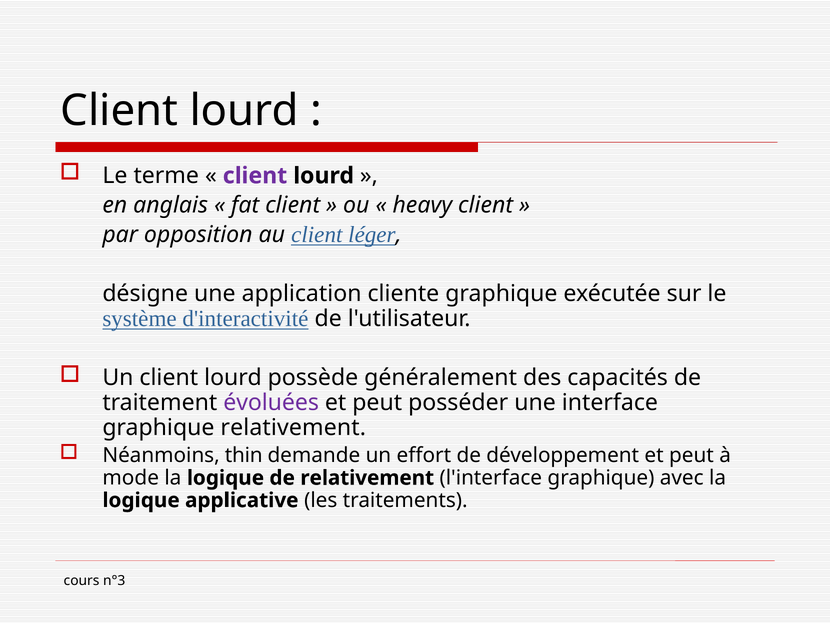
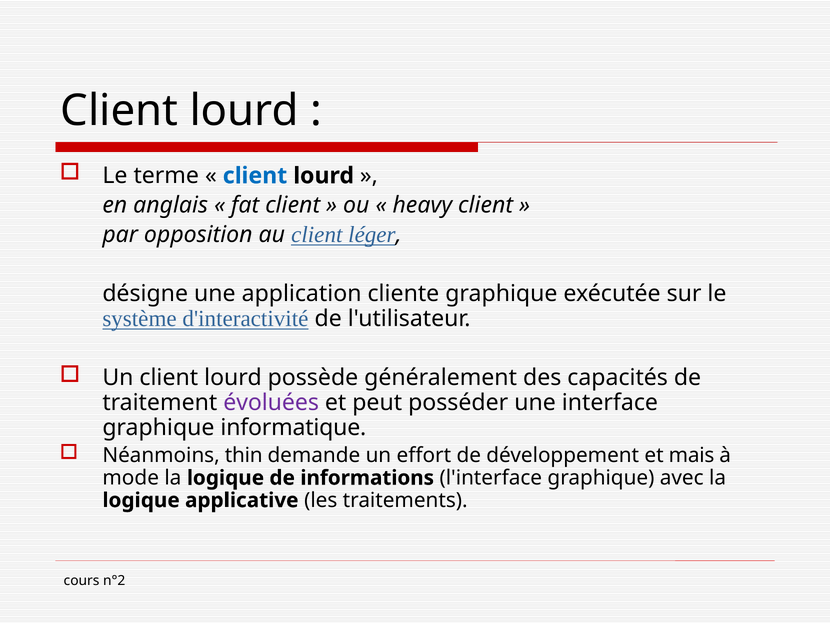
client at (255, 176) colour: purple -> blue
graphique relativement: relativement -> informatique
développement et peut: peut -> mais
de relativement: relativement -> informations
n°3: n°3 -> n°2
